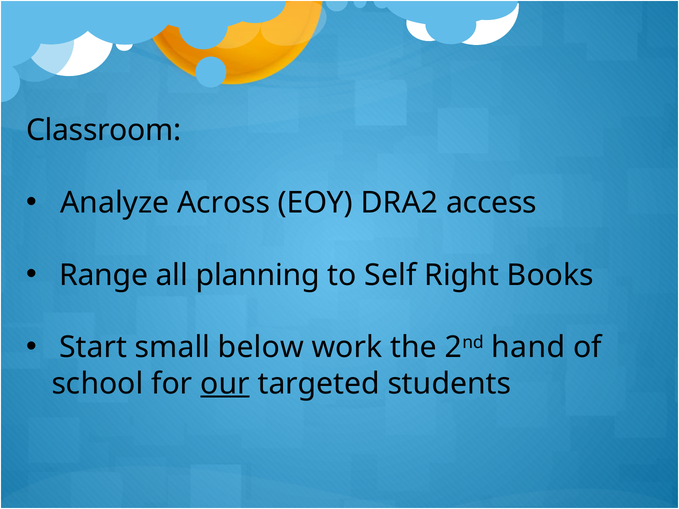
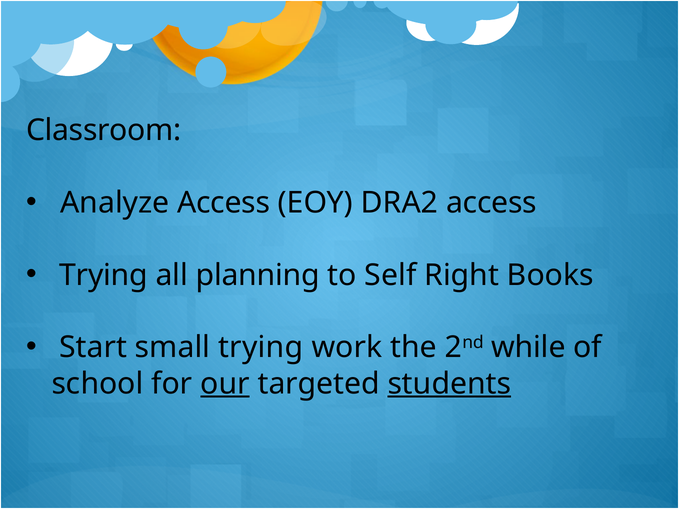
Analyze Across: Across -> Access
Range at (104, 275): Range -> Trying
small below: below -> trying
hand: hand -> while
students underline: none -> present
